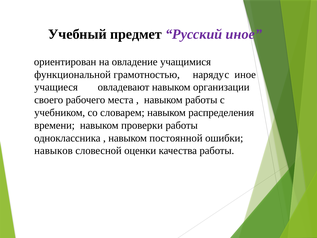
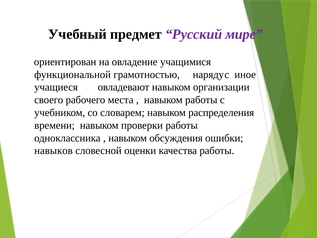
Русский иное: иное -> мире
постоянной: постоянной -> обсуждения
